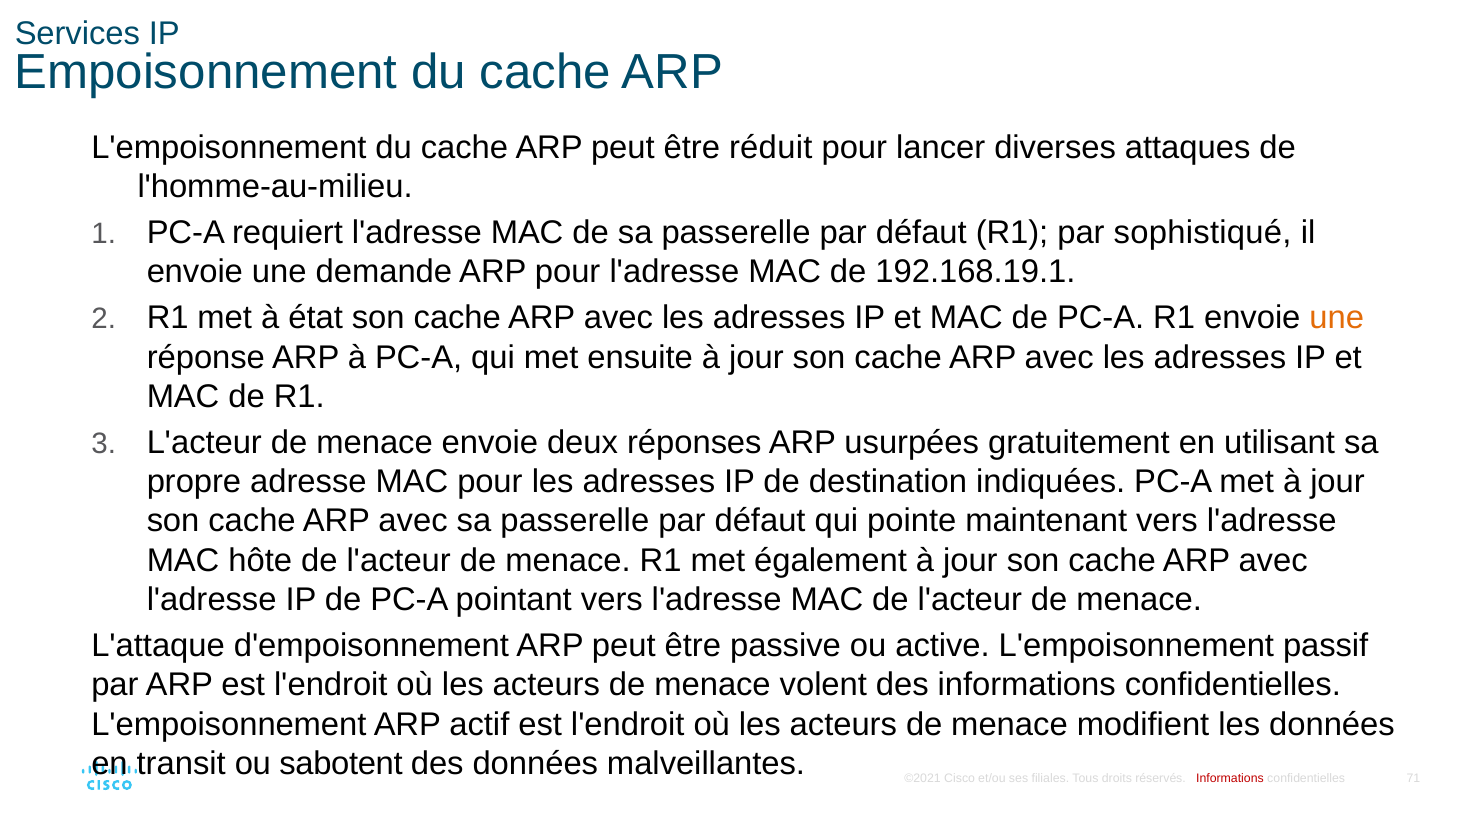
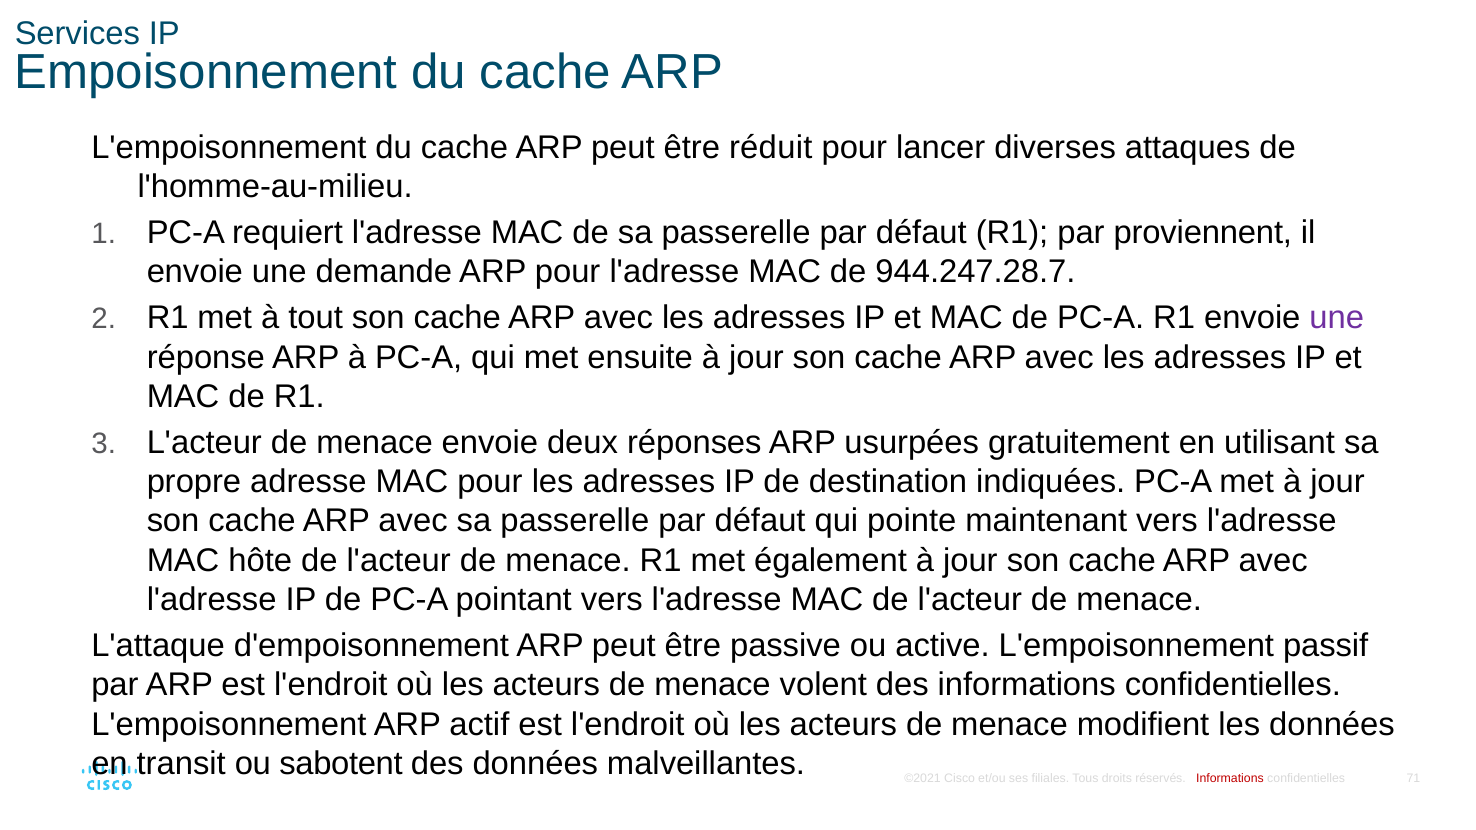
sophistiqué: sophistiqué -> proviennent
192.168.19.1: 192.168.19.1 -> 944.247.28.7
état: état -> tout
une at (1337, 318) colour: orange -> purple
